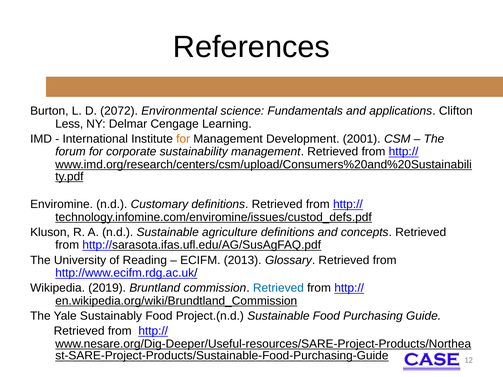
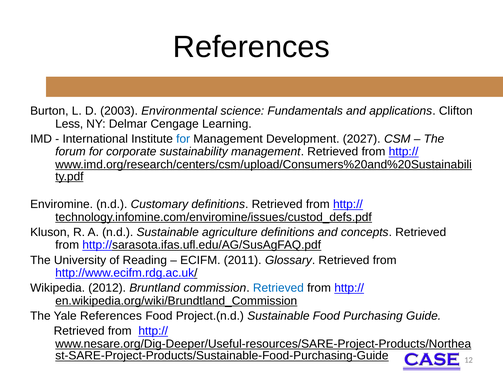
2072: 2072 -> 2003
for at (183, 139) colour: orange -> blue
2001: 2001 -> 2027
2013: 2013 -> 2011
2019: 2019 -> 2012
Yale Sustainably: Sustainably -> References
